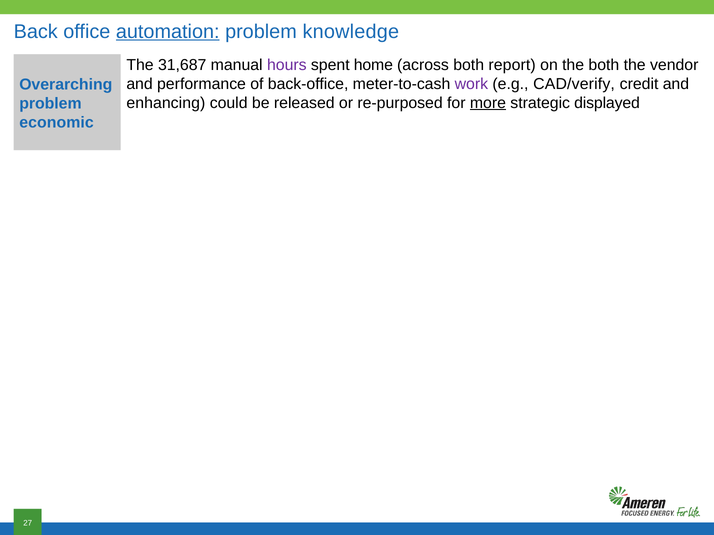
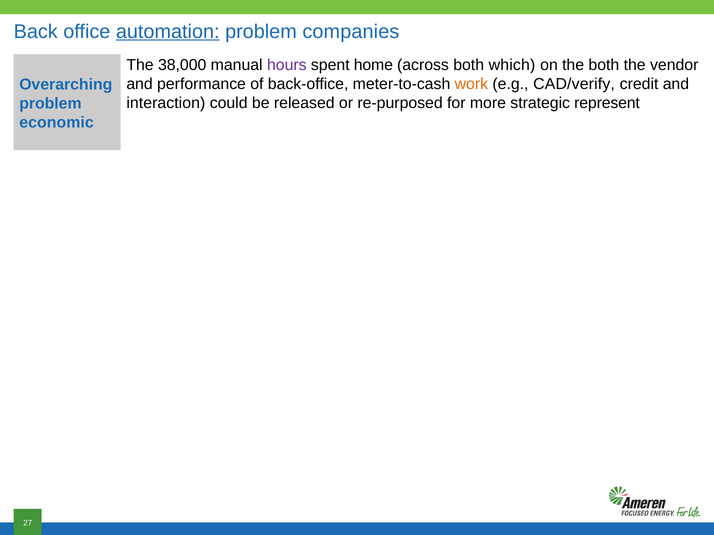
knowledge: knowledge -> companies
31,687: 31,687 -> 38,000
report: report -> which
work colour: purple -> orange
enhancing: enhancing -> interaction
more underline: present -> none
displayed: displayed -> represent
